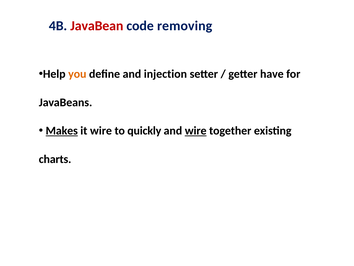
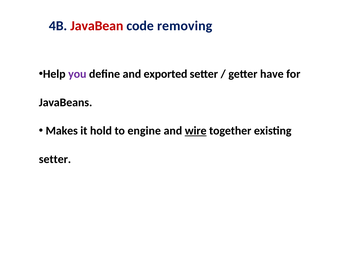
you colour: orange -> purple
injection: injection -> exported
Makes underline: present -> none
it wire: wire -> hold
quickly: quickly -> engine
charts at (55, 159): charts -> setter
